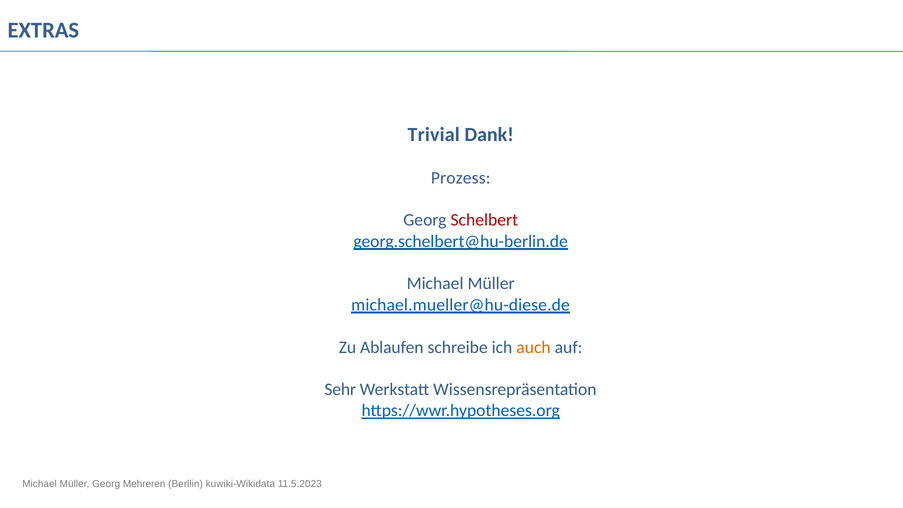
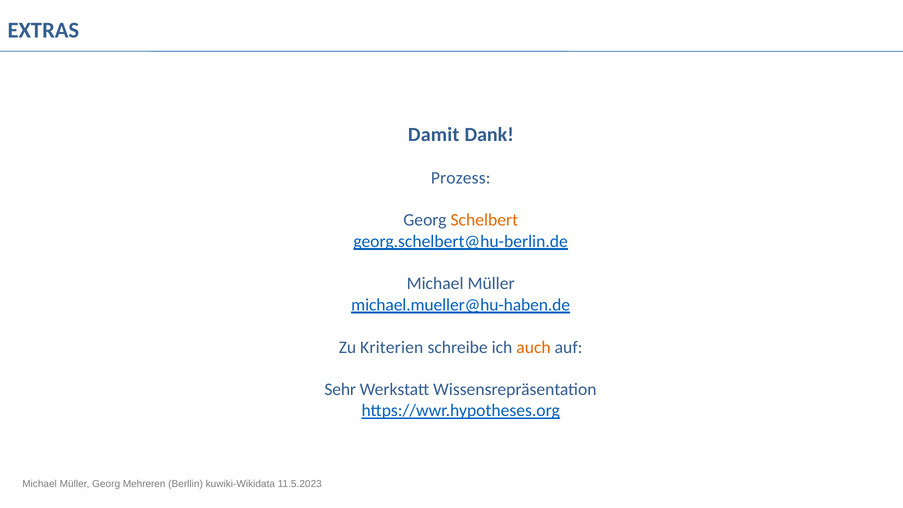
Trivial: Trivial -> Damit
Schelbert colour: red -> orange
michael.mueller@hu-diese.de: michael.mueller@hu-diese.de -> michael.mueller@hu-haben.de
Ablaufen: Ablaufen -> Kriterien
